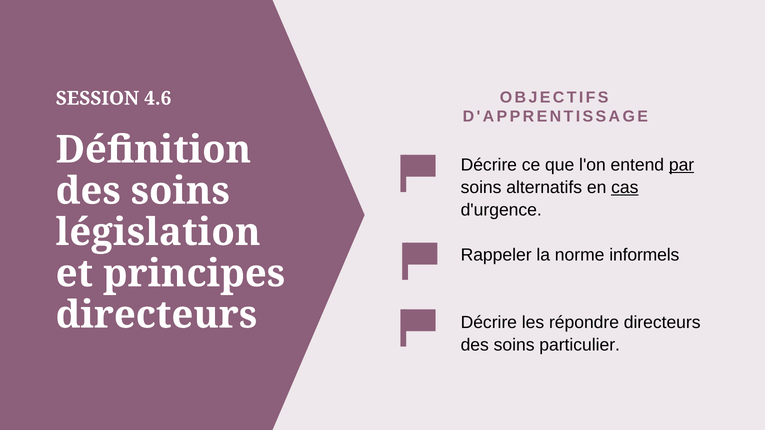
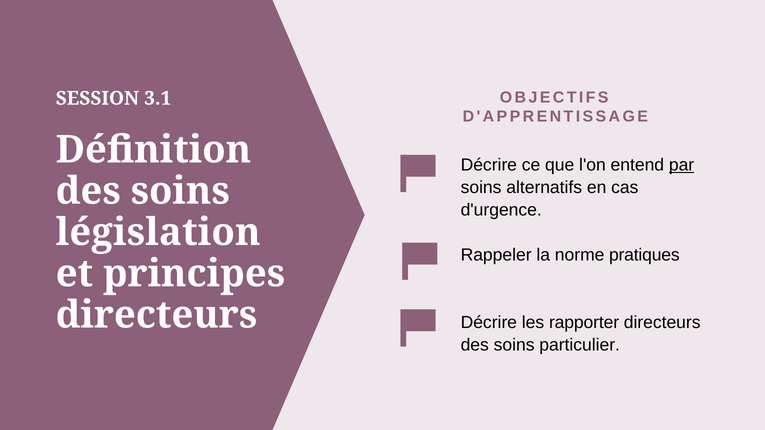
4.6: 4.6 -> 3.1
cas underline: present -> none
informels: informels -> pratiques
répondre: répondre -> rapporter
